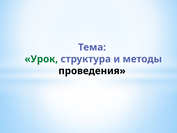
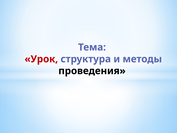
Урок colour: green -> red
